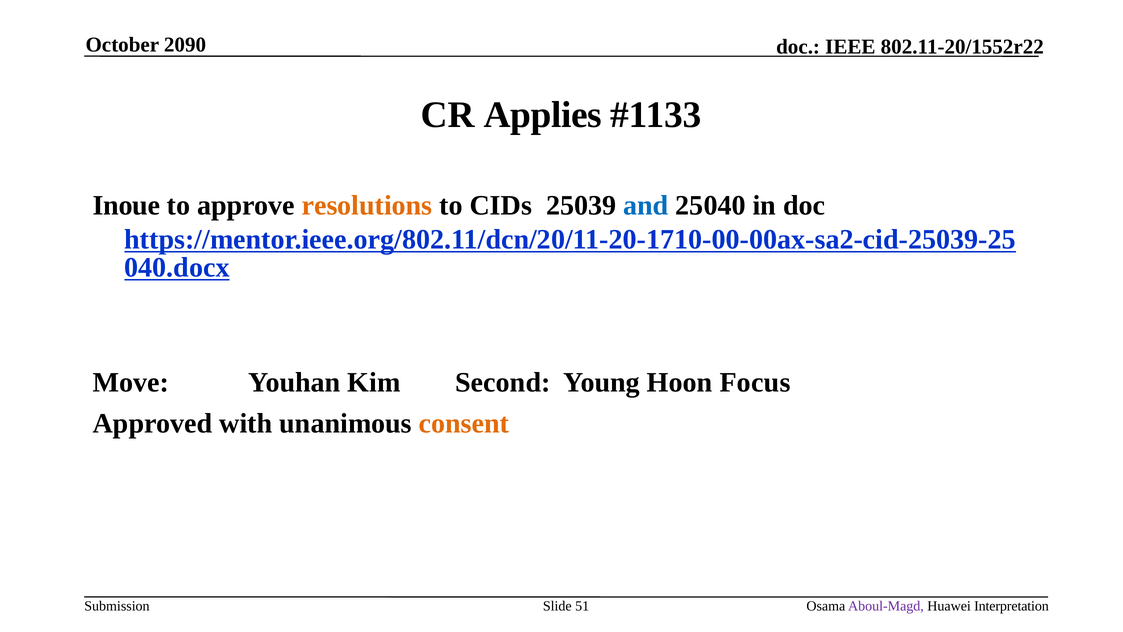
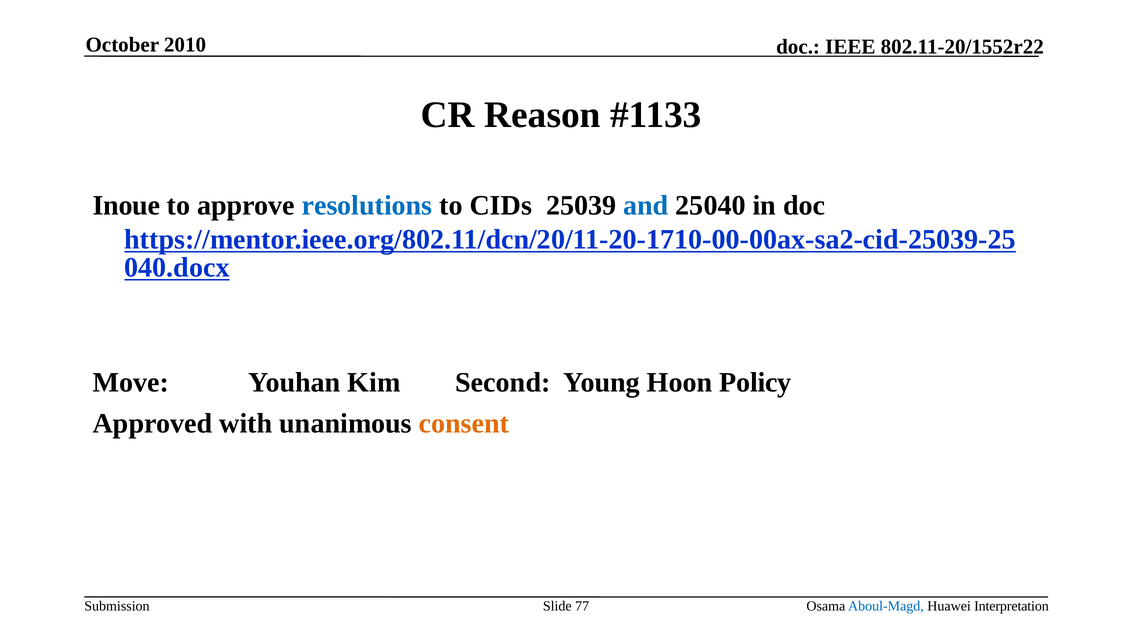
2090: 2090 -> 2010
Applies: Applies -> Reason
resolutions colour: orange -> blue
Focus: Focus -> Policy
51: 51 -> 77
Aboul-Magd colour: purple -> blue
